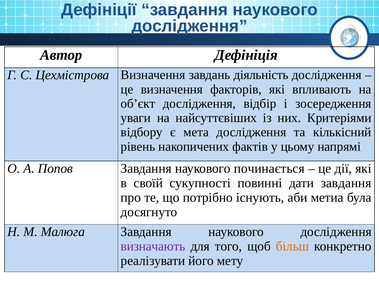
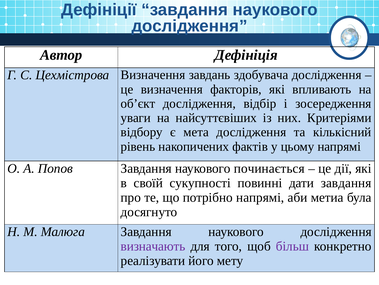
діяльність: діяльність -> здобувача
потрібно існують: існують -> напрямі
більш colour: orange -> purple
